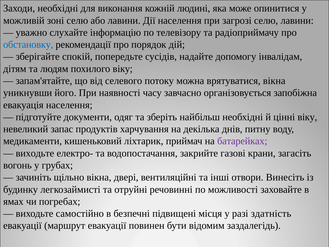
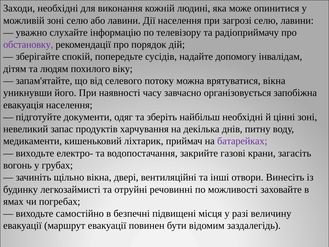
обстановку colour: blue -> purple
цінні віку: віку -> зоні
здатність: здатність -> величину
